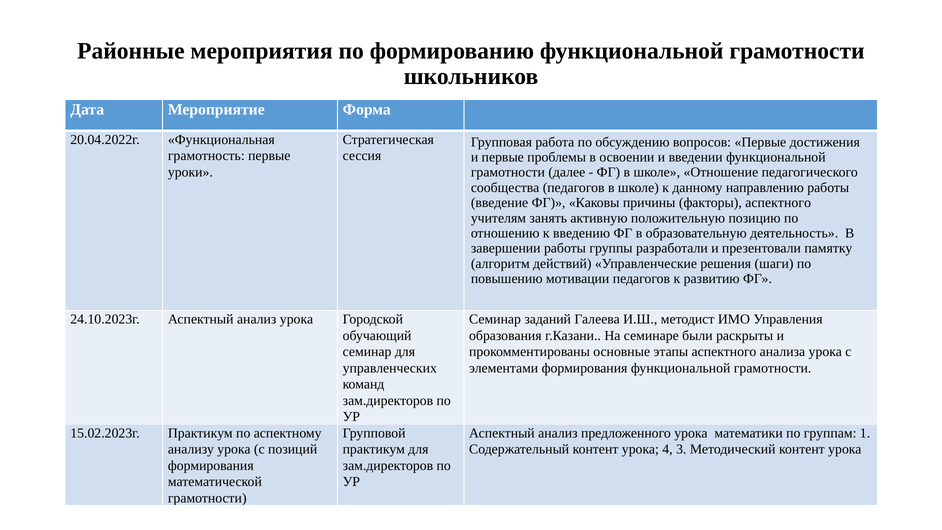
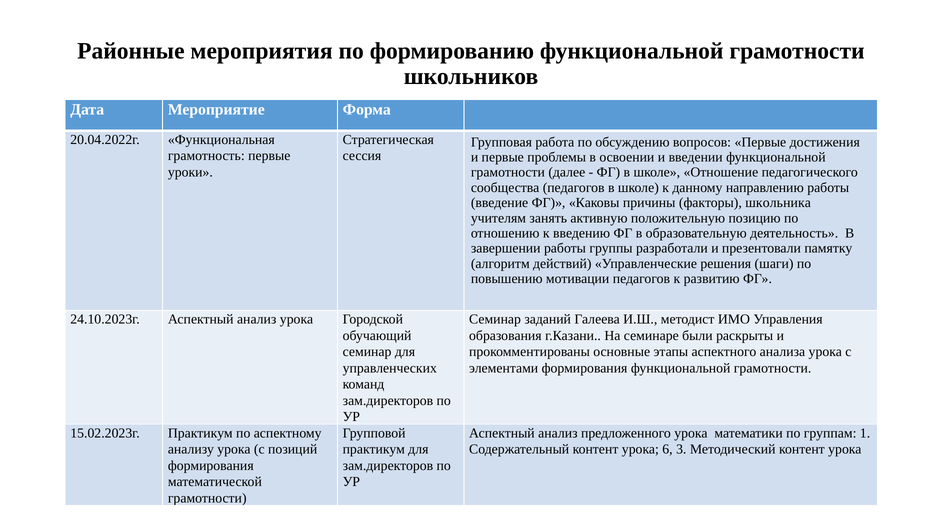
факторы аспектного: аспектного -> школьника
4: 4 -> 6
